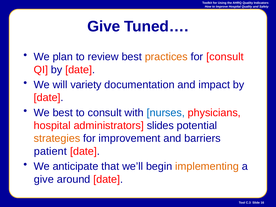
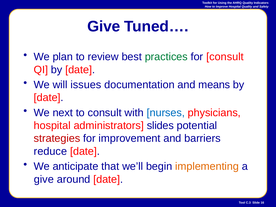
practices colour: orange -> green
variety: variety -> issues
impact: impact -> means
We best: best -> next
strategies colour: orange -> red
patient: patient -> reduce
